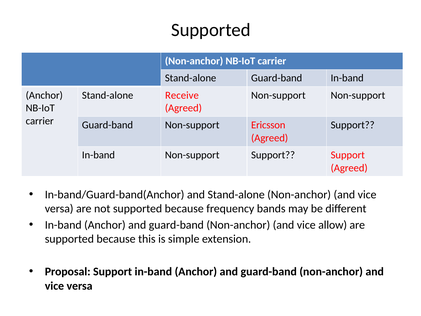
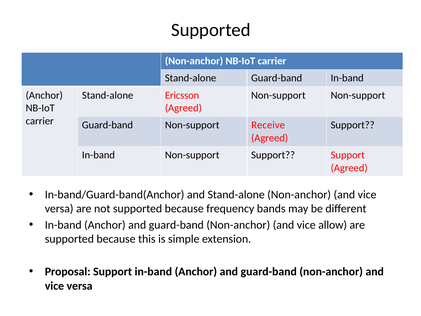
Receive: Receive -> Ericsson
Ericsson: Ericsson -> Receive
